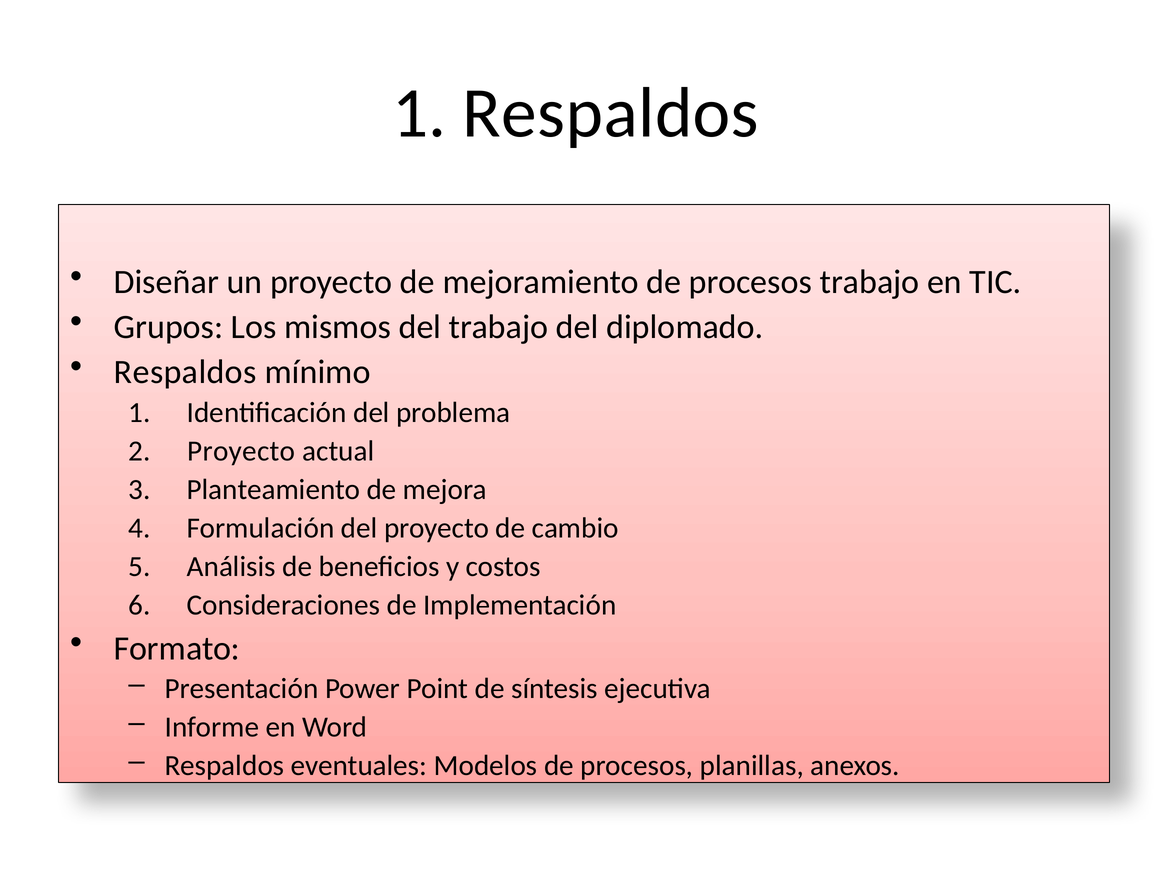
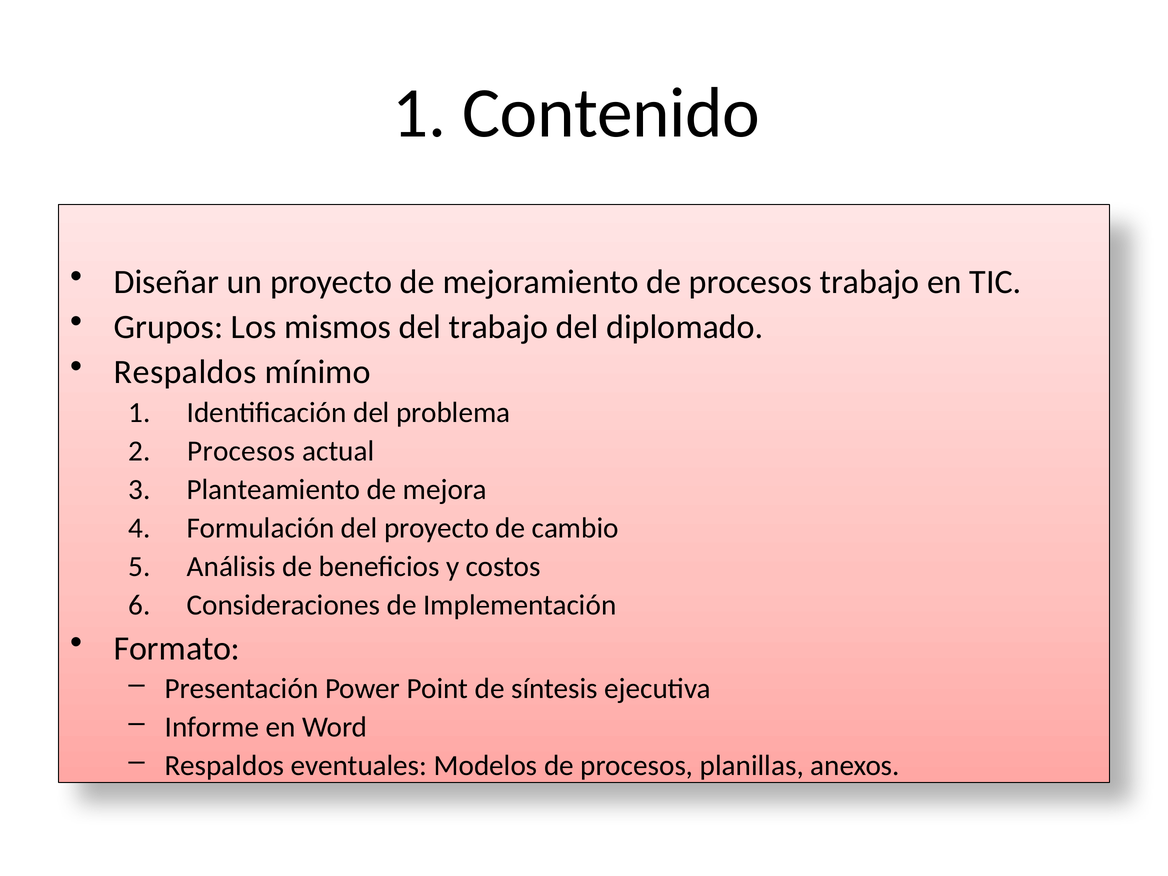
1 Respaldos: Respaldos -> Contenido
Proyecto at (241, 451): Proyecto -> Procesos
